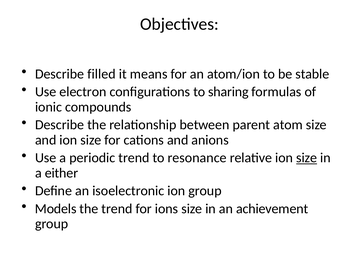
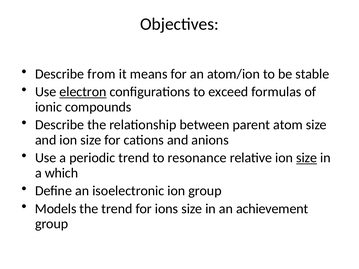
filled: filled -> from
electron underline: none -> present
sharing: sharing -> exceed
either: either -> which
